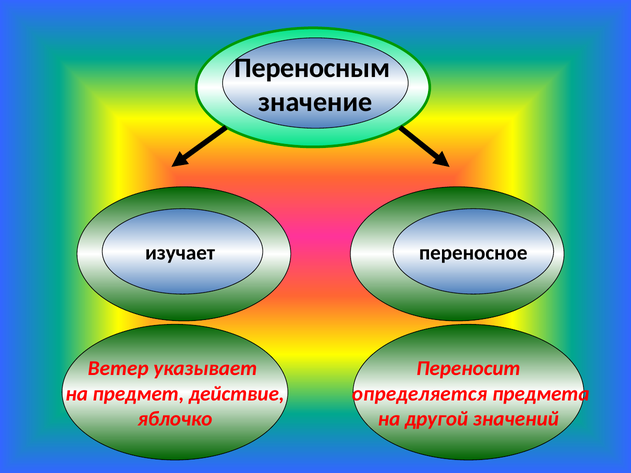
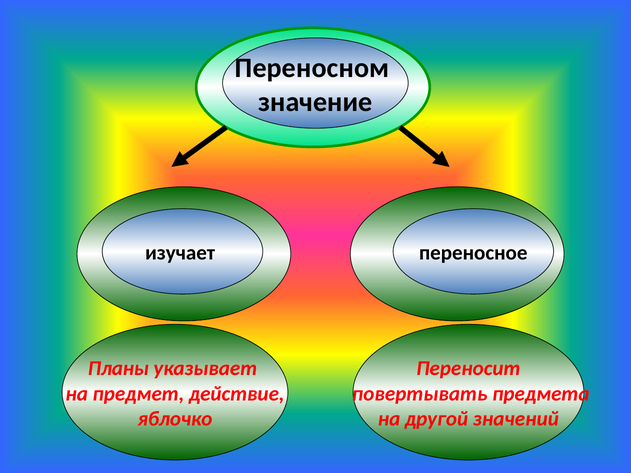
Переносным: Переносным -> Переносном
Ветер: Ветер -> Планы
определяется: определяется -> повертывать
